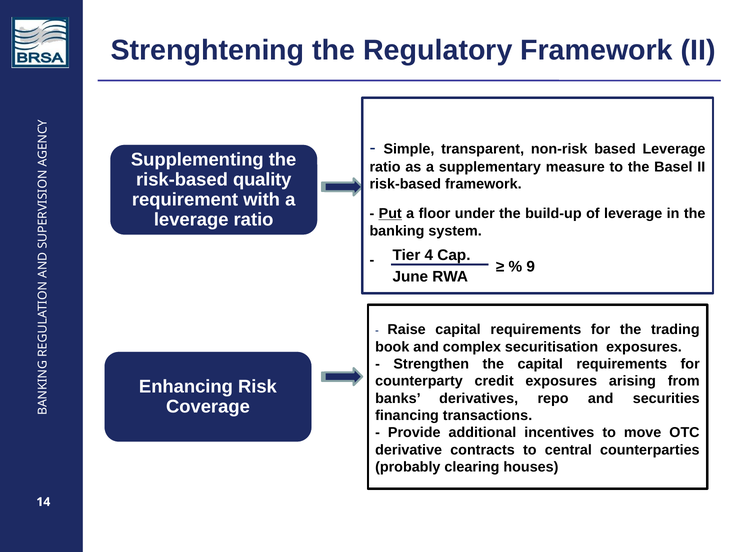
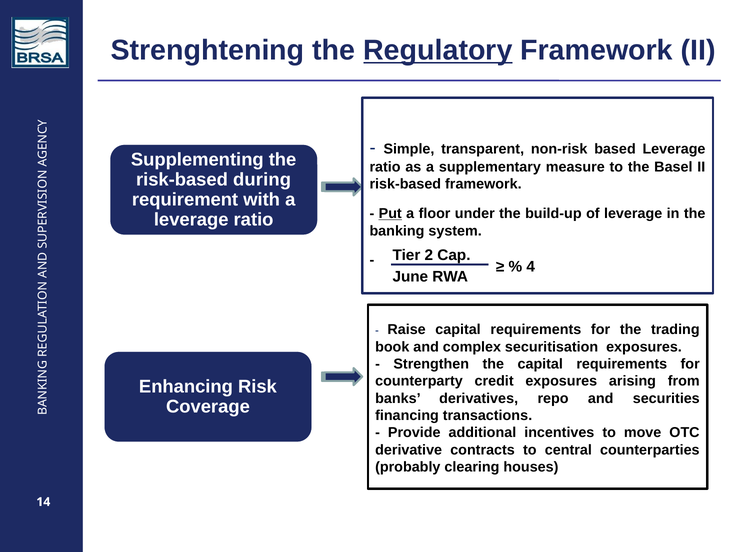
Regulatory underline: none -> present
quality: quality -> during
4: 4 -> 2
9: 9 -> 4
